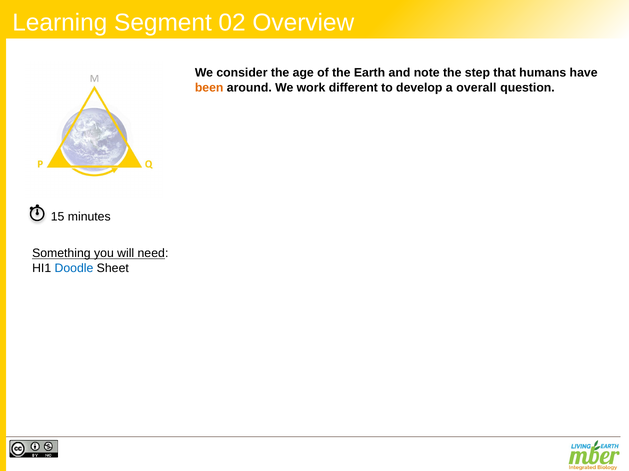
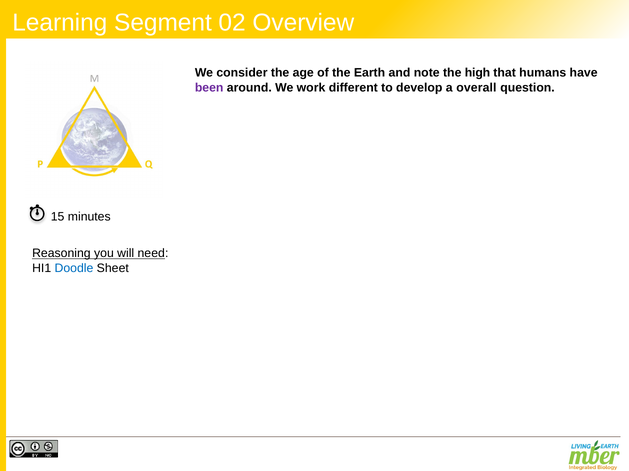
step: step -> high
been colour: orange -> purple
Something: Something -> Reasoning
